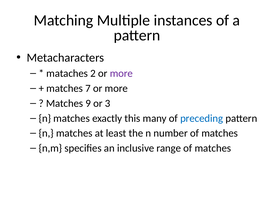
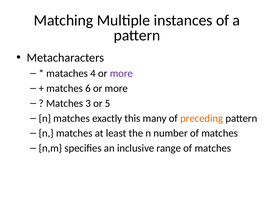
2: 2 -> 4
7: 7 -> 6
9: 9 -> 3
3: 3 -> 5
preceding colour: blue -> orange
